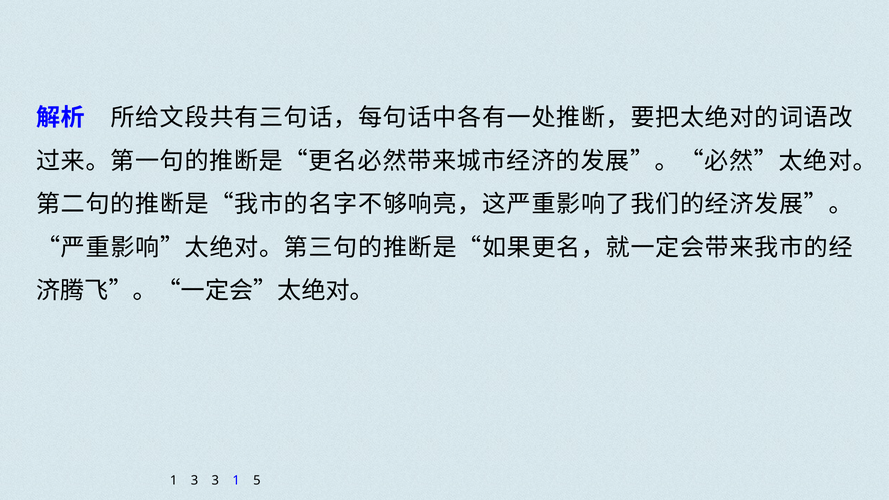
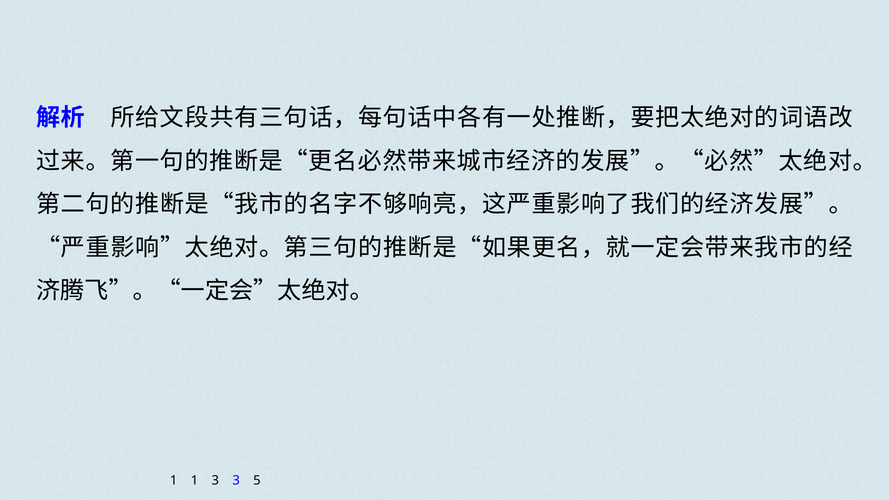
1 3: 3 -> 1
3 1: 1 -> 3
